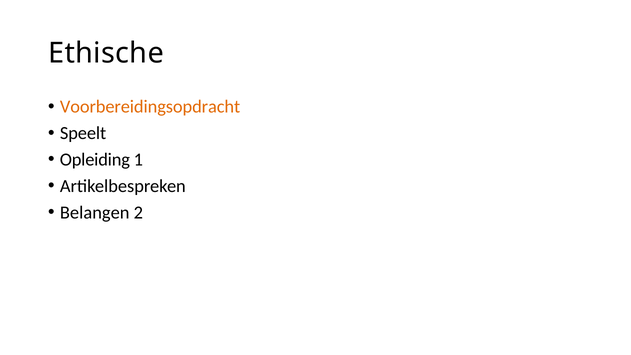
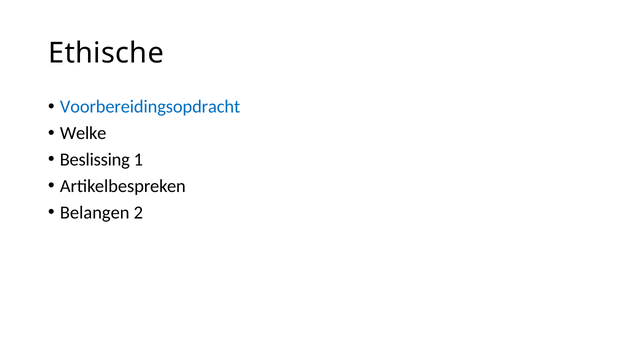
Voorbereidingsopdracht colour: orange -> blue
Speelt: Speelt -> Welke
Opleiding: Opleiding -> Beslissing
